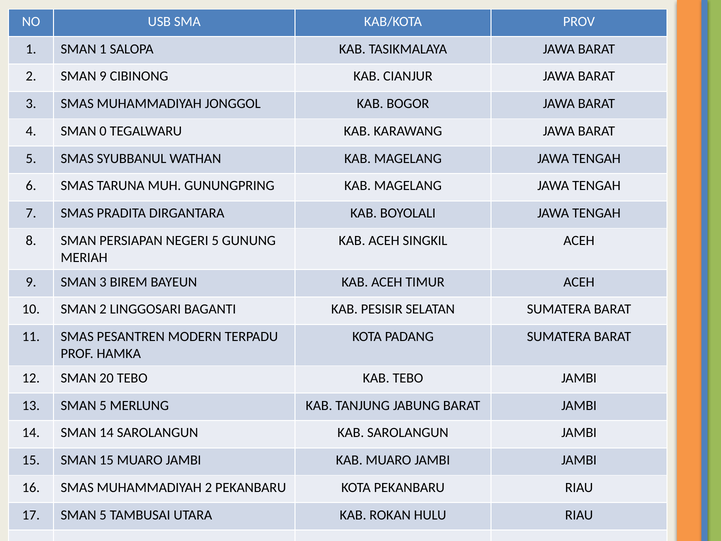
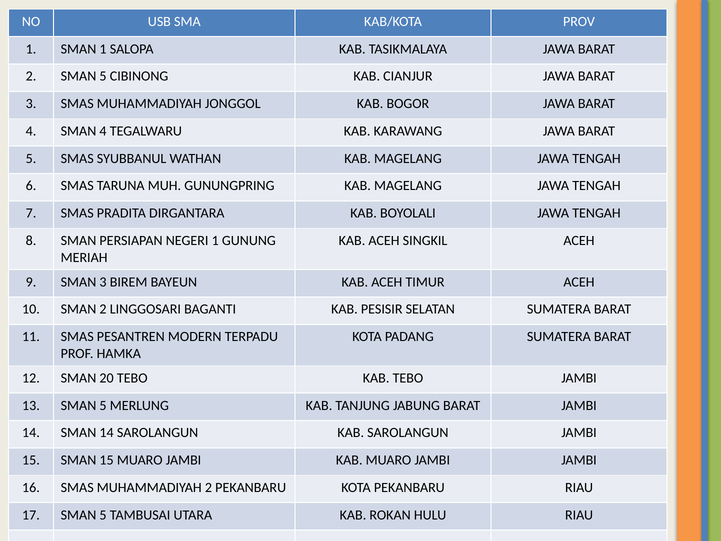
2 SMAN 9: 9 -> 5
SMAN 0: 0 -> 4
NEGERI 5: 5 -> 1
